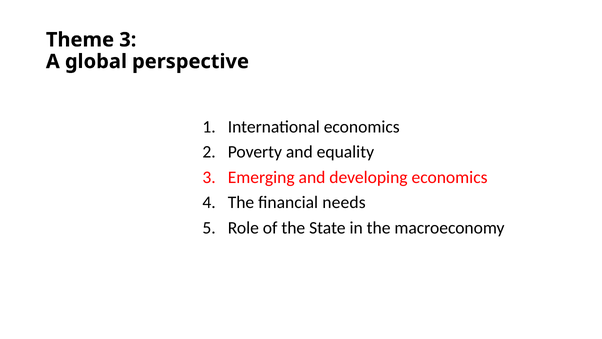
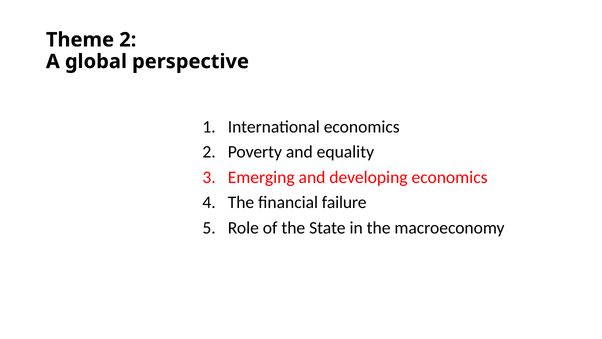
Theme 3: 3 -> 2
needs: needs -> failure
